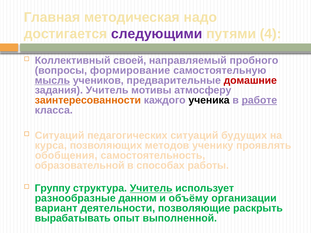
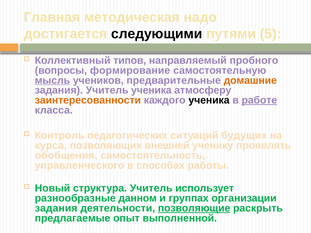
следующими colour: purple -> black
4: 4 -> 5
своей: своей -> типов
домашние colour: red -> orange
Учитель мотивы: мотивы -> ученика
Ситуаций at (60, 136): Ситуаций -> Контроль
методов: методов -> внешней
образовательной: образовательной -> управленческого
Группу: Группу -> Новый
Учитель at (151, 188) underline: present -> none
объёму: объёму -> группах
вариант at (56, 208): вариант -> задания
позволяющие underline: none -> present
вырабатывать: вырабатывать -> предлагаемые
